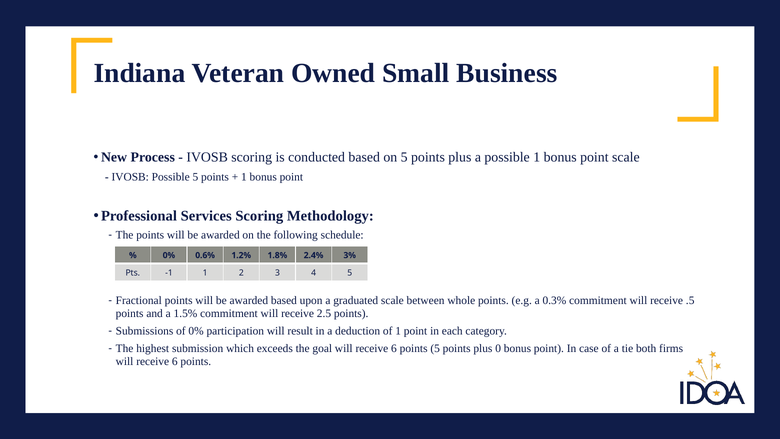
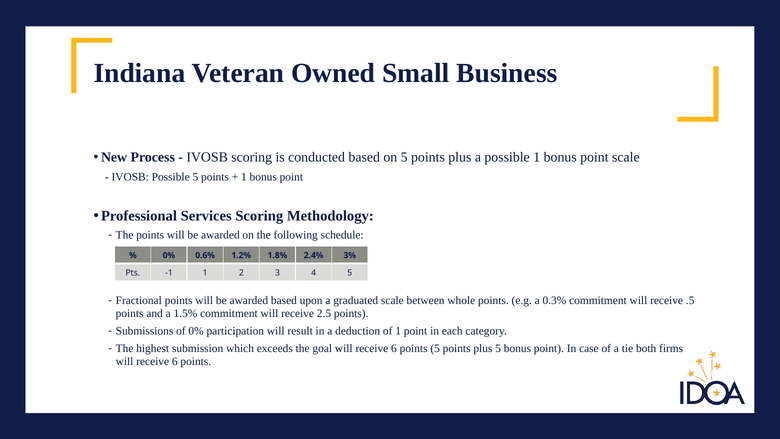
plus 0: 0 -> 5
